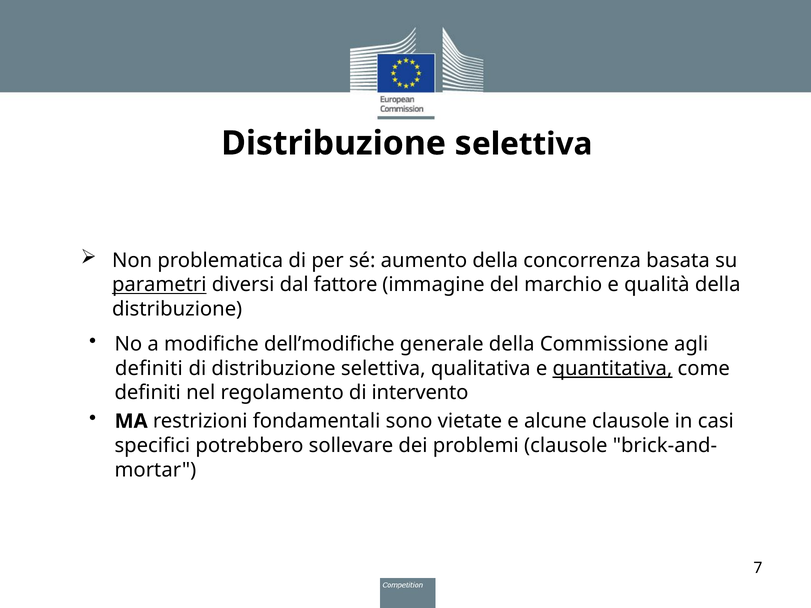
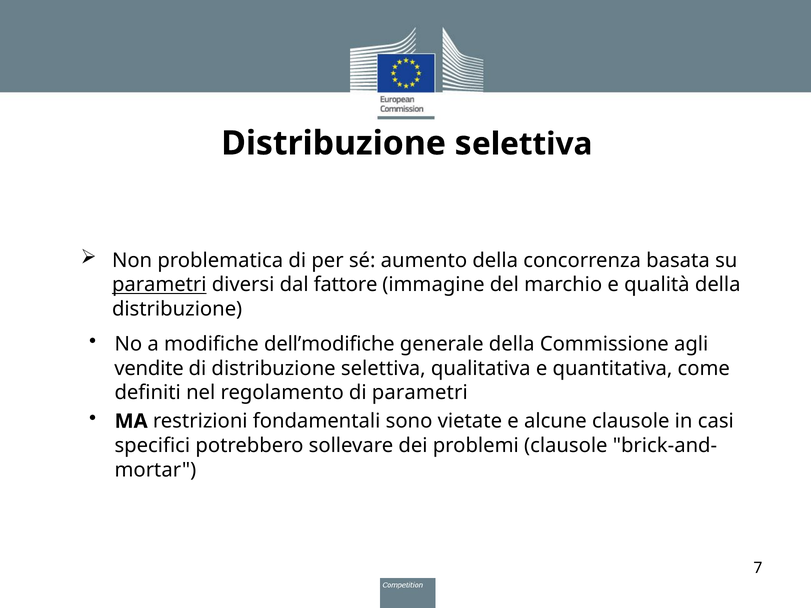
definiti at (149, 369): definiti -> vendite
quantitativa underline: present -> none
di intervento: intervento -> parametri
